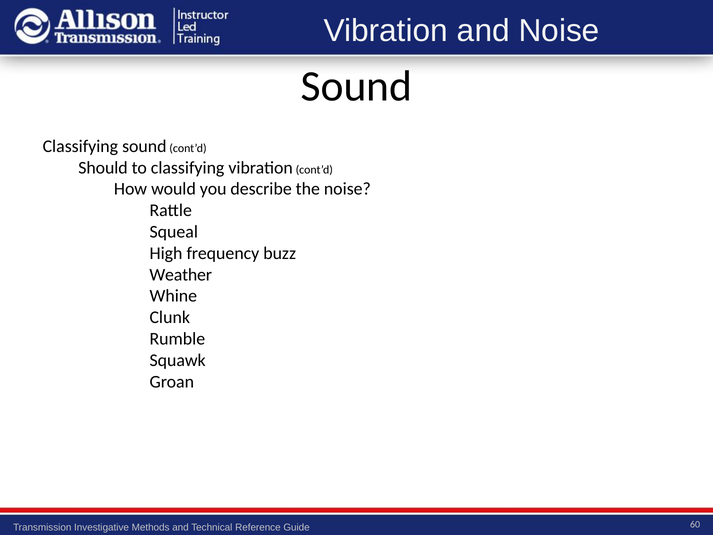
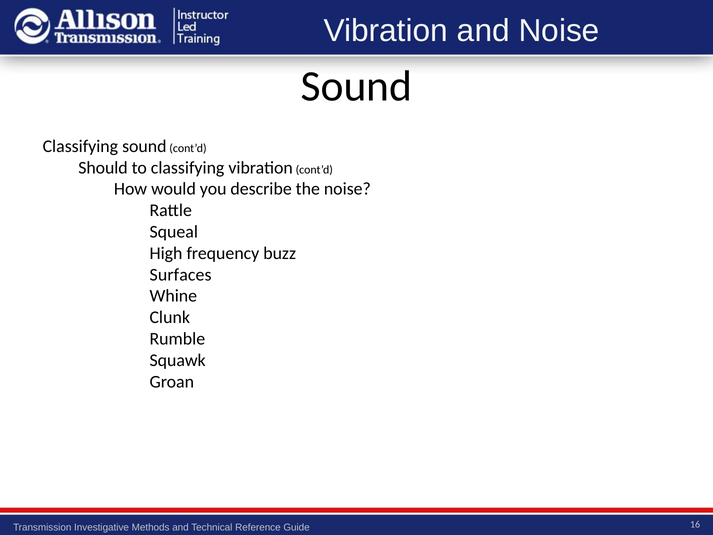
Weather: Weather -> Surfaces
60: 60 -> 16
